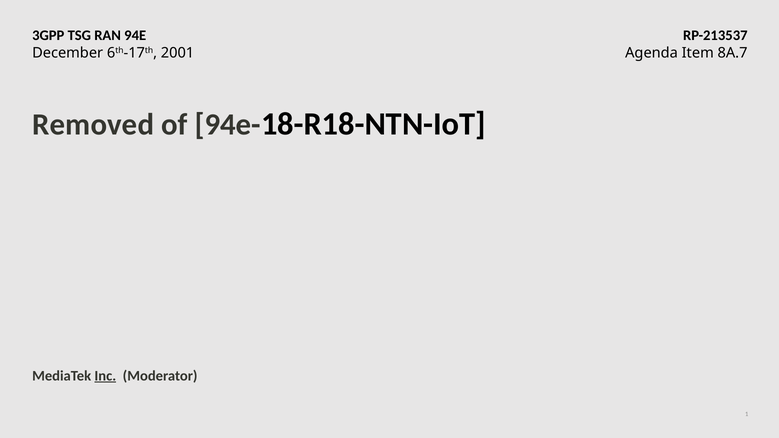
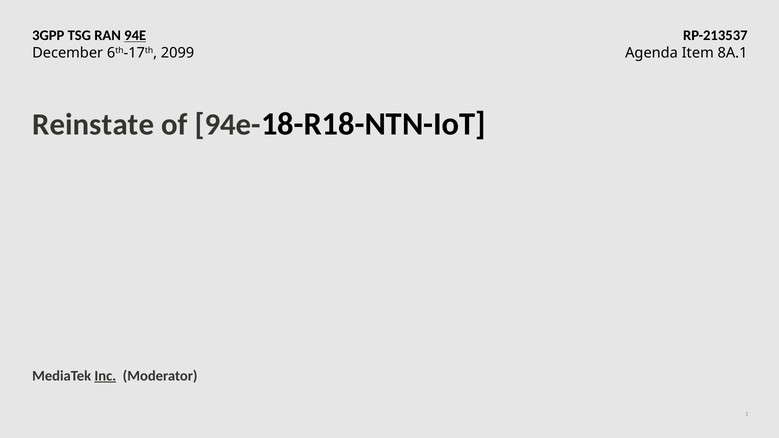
94E underline: none -> present
2001: 2001 -> 2099
8A.7: 8A.7 -> 8A.1
Removed: Removed -> Reinstate
